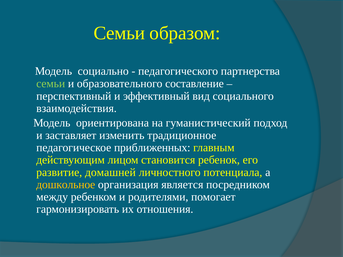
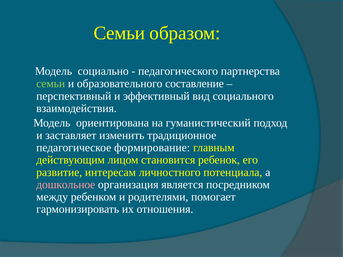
приближенных: приближенных -> формирование
домашней: домашней -> интересам
дошкольное colour: yellow -> pink
